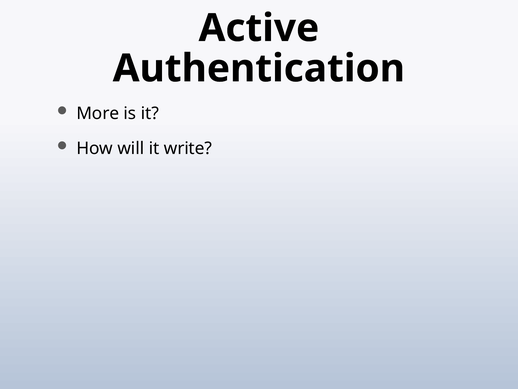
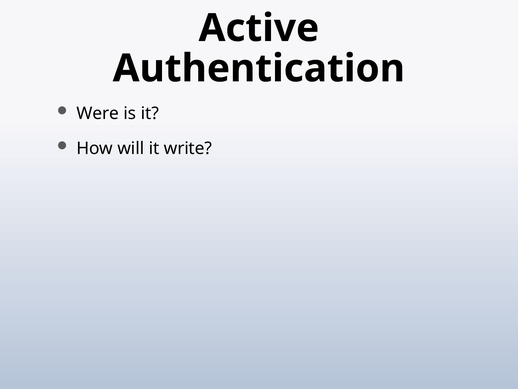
More: More -> Were
